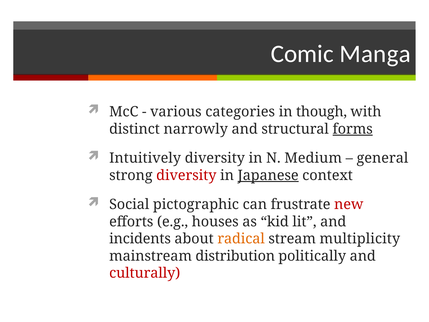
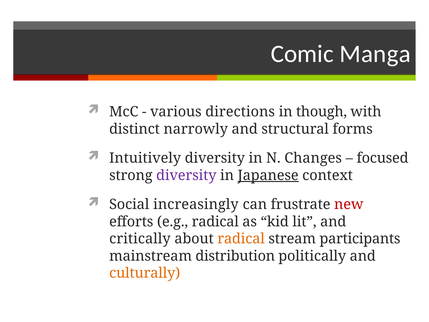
categories: categories -> directions
forms underline: present -> none
Medium: Medium -> Changes
general: general -> focused
diversity at (186, 175) colour: red -> purple
pictographic: pictographic -> increasingly
e.g houses: houses -> radical
incidents: incidents -> critically
multiplicity: multiplicity -> participants
culturally colour: red -> orange
